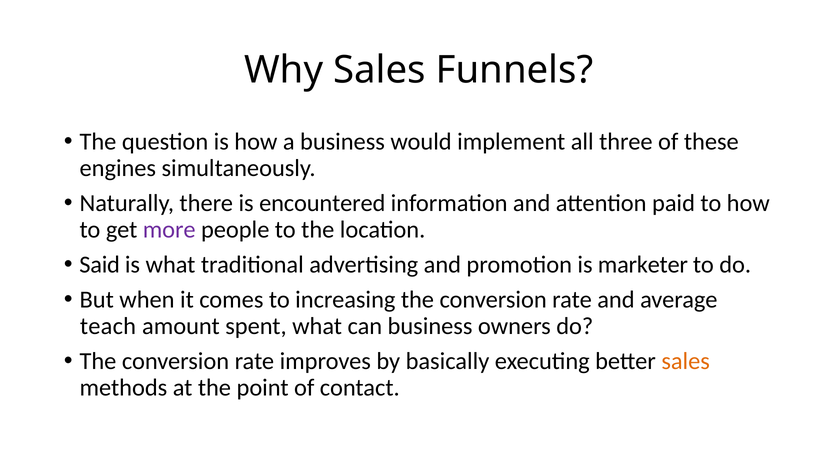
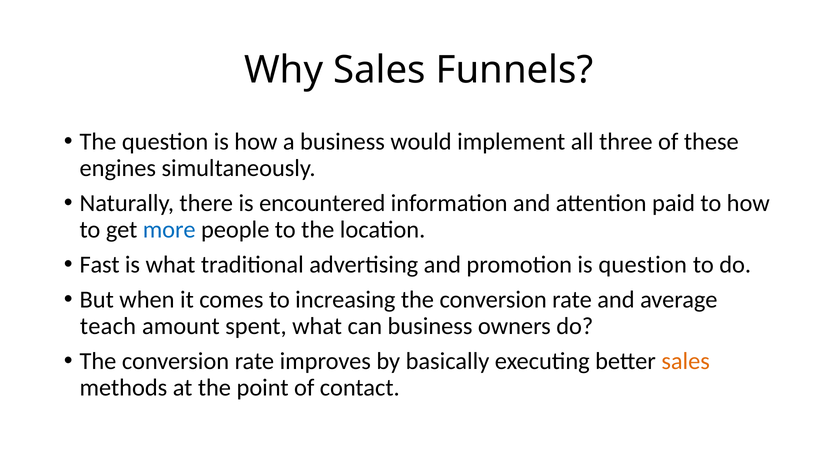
more colour: purple -> blue
Said: Said -> Fast
is marketer: marketer -> question
